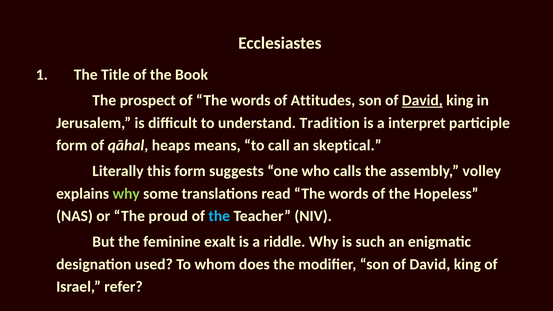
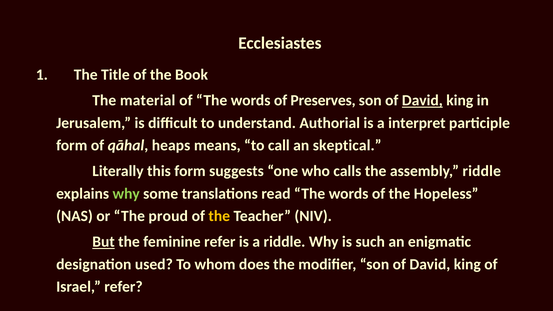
prospect: prospect -> material
Attitudes: Attitudes -> Preserves
Tradition: Tradition -> Authorial
assembly volley: volley -> riddle
the at (219, 216) colour: light blue -> yellow
But underline: none -> present
feminine exalt: exalt -> refer
